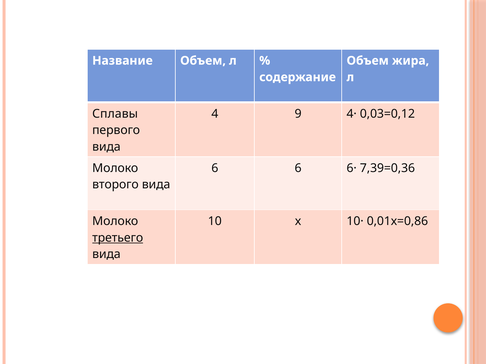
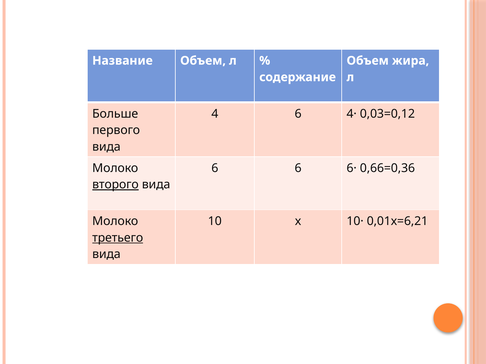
Сплавы: Сплавы -> Больше
4 9: 9 -> 6
7,39=0,36: 7,39=0,36 -> 0,66=0,36
второго underline: none -> present
0,01х=0,86: 0,01х=0,86 -> 0,01х=6,21
